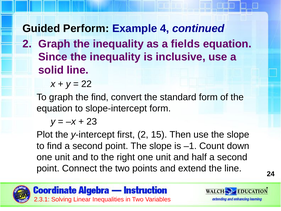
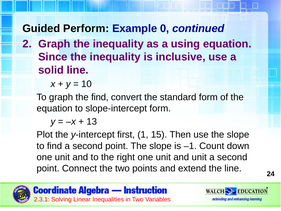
4: 4 -> 0
fields: fields -> using
22: 22 -> 10
23: 23 -> 13
first 2: 2 -> 1
and half: half -> unit
